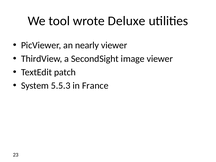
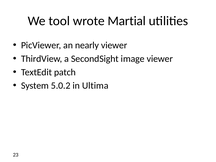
Deluxe: Deluxe -> Martial
5.5.3: 5.5.3 -> 5.0.2
France: France -> Ultima
